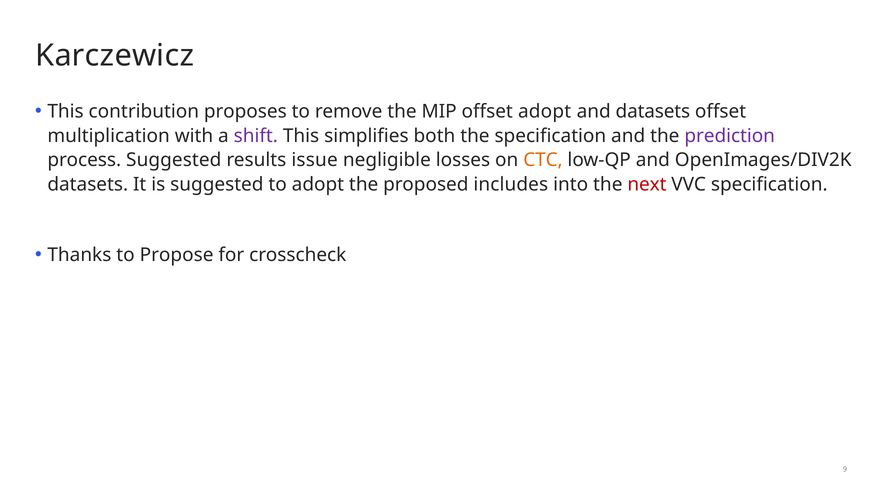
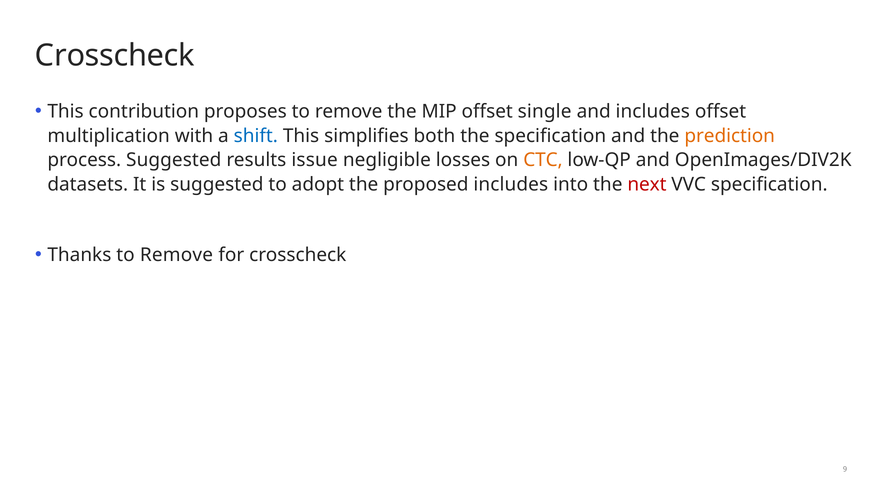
Karczewicz at (115, 55): Karczewicz -> Crosscheck
offset adopt: adopt -> single
and datasets: datasets -> includes
shift colour: purple -> blue
prediction colour: purple -> orange
Thanks to Propose: Propose -> Remove
